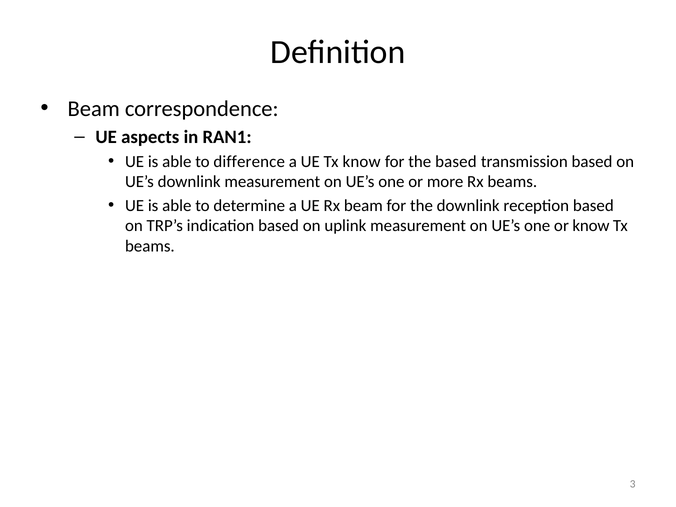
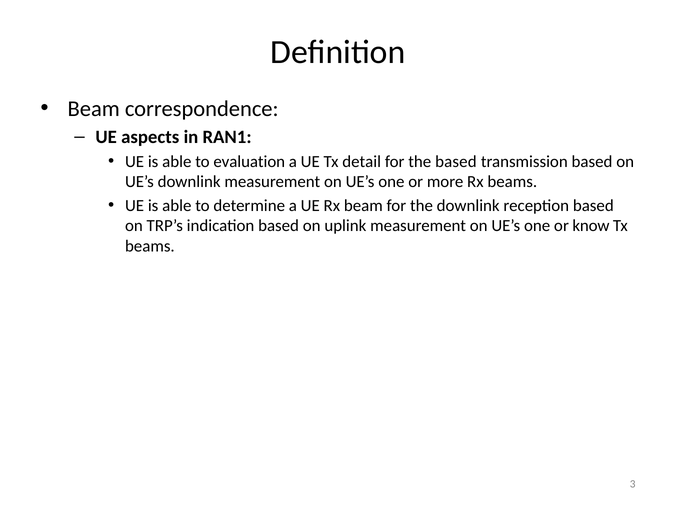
difference: difference -> evaluation
Tx know: know -> detail
